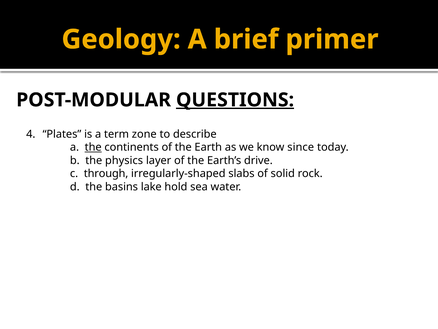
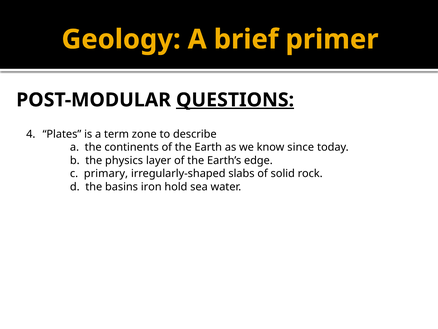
the at (93, 147) underline: present -> none
drive: drive -> edge
through: through -> primary
lake: lake -> iron
